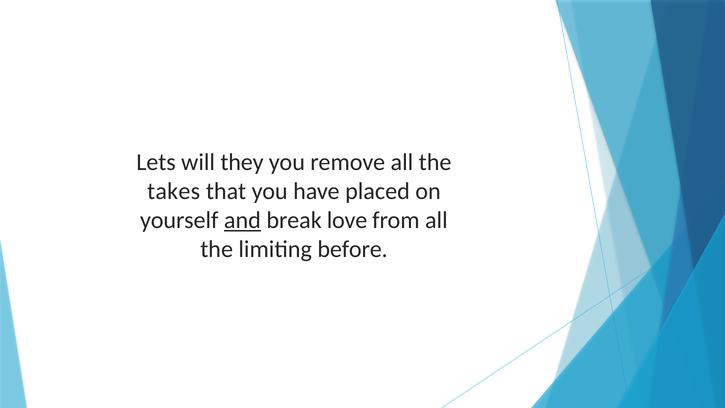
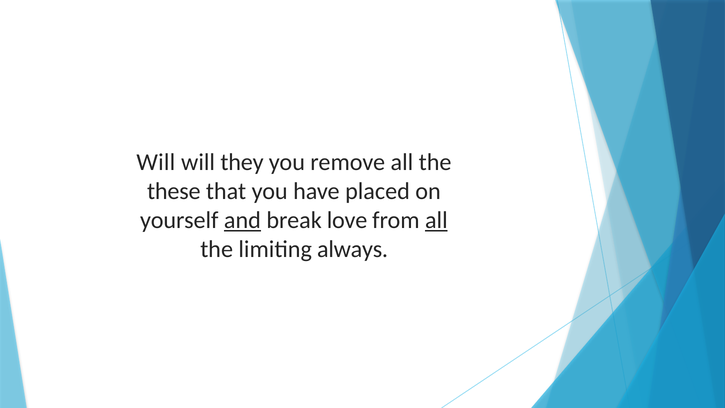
Lets at (156, 162): Lets -> Will
takes: takes -> these
all at (436, 220) underline: none -> present
before: before -> always
